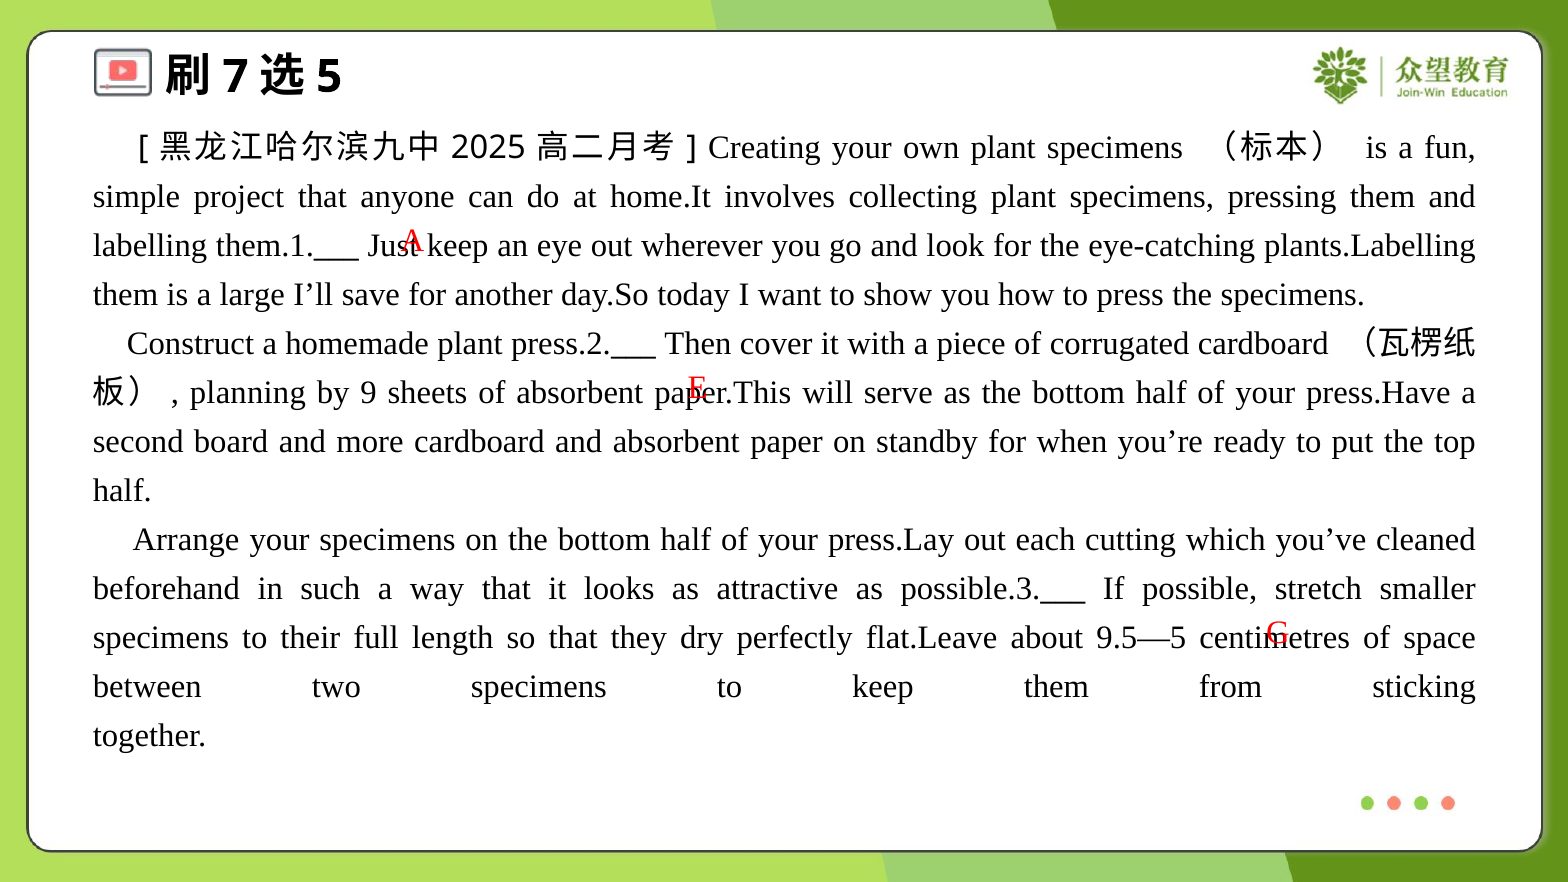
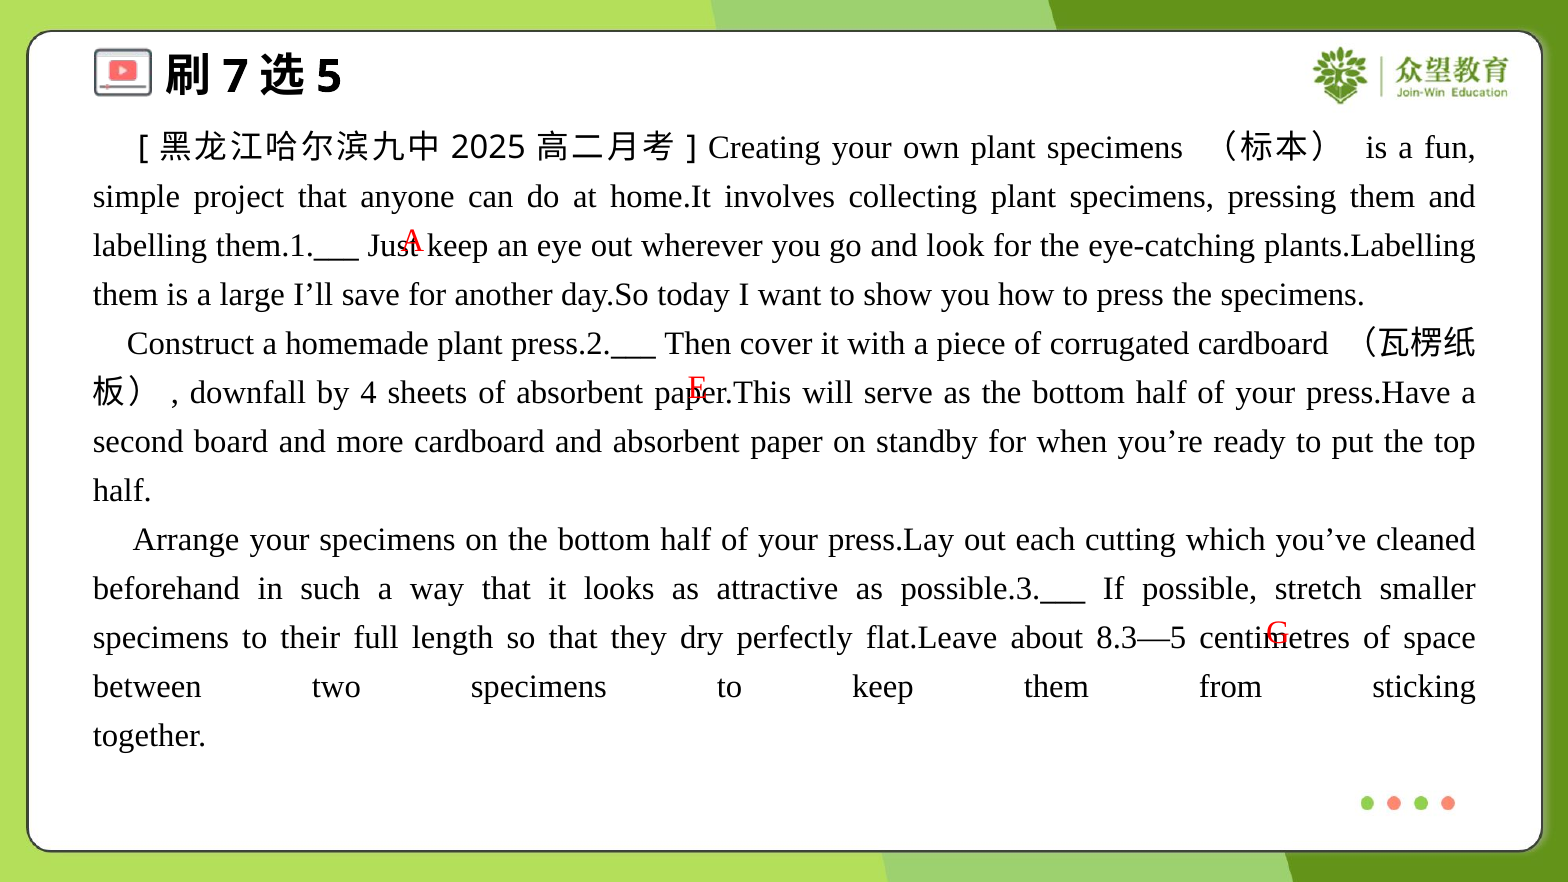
planning: planning -> downfall
9: 9 -> 4
9.5—5: 9.5—5 -> 8.3—5
